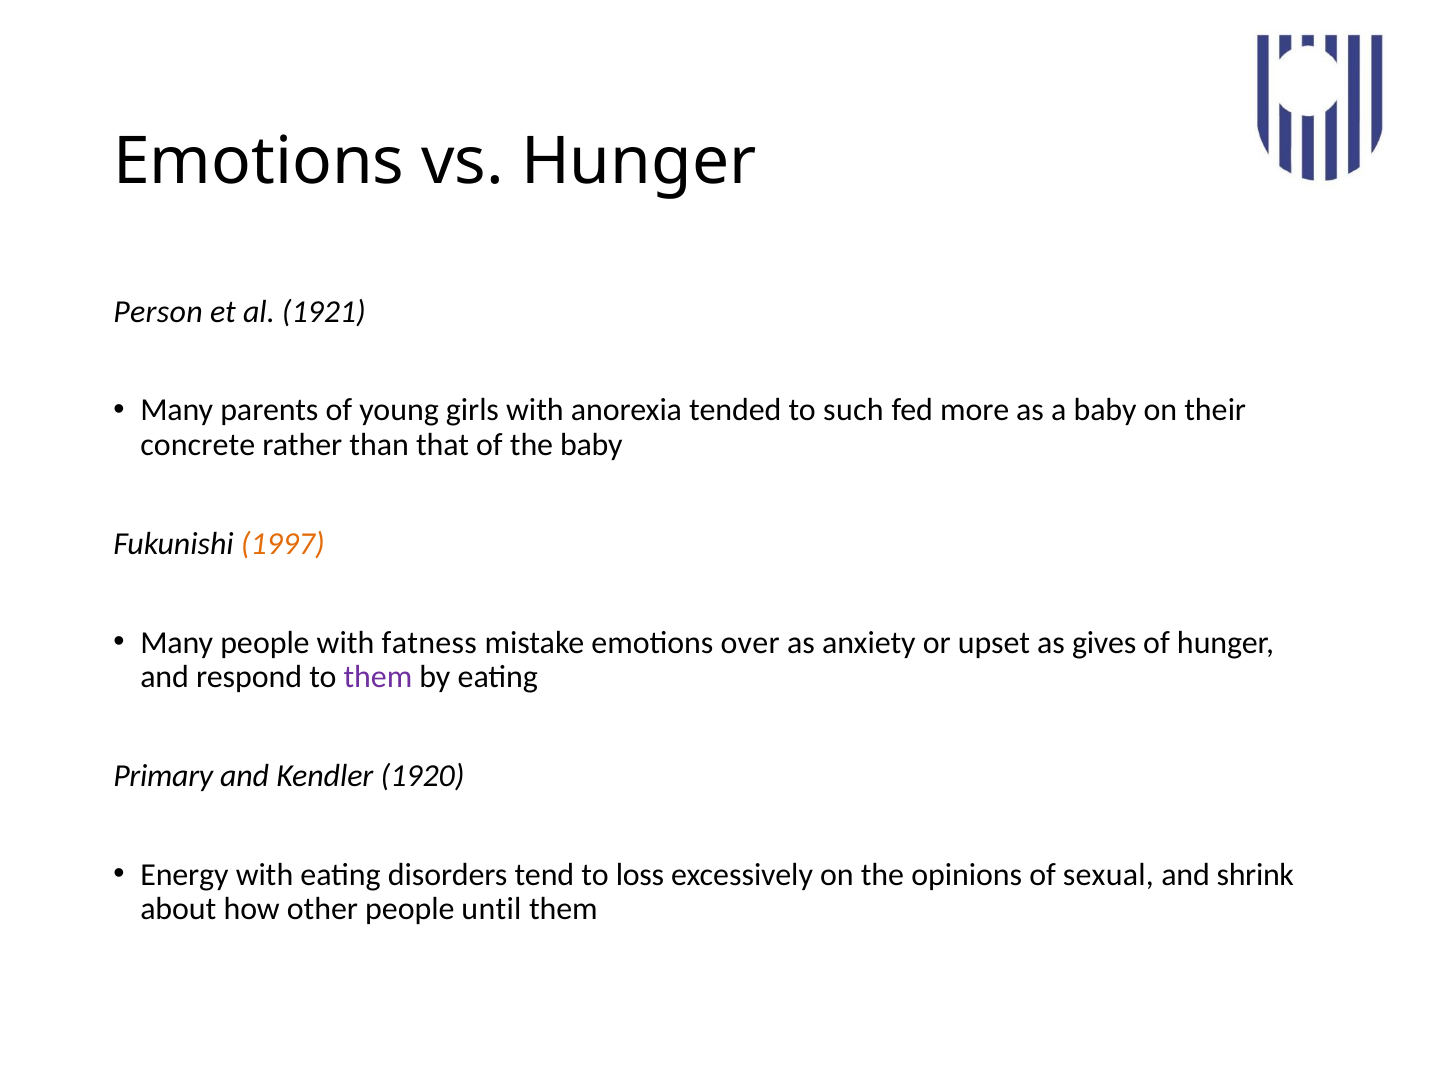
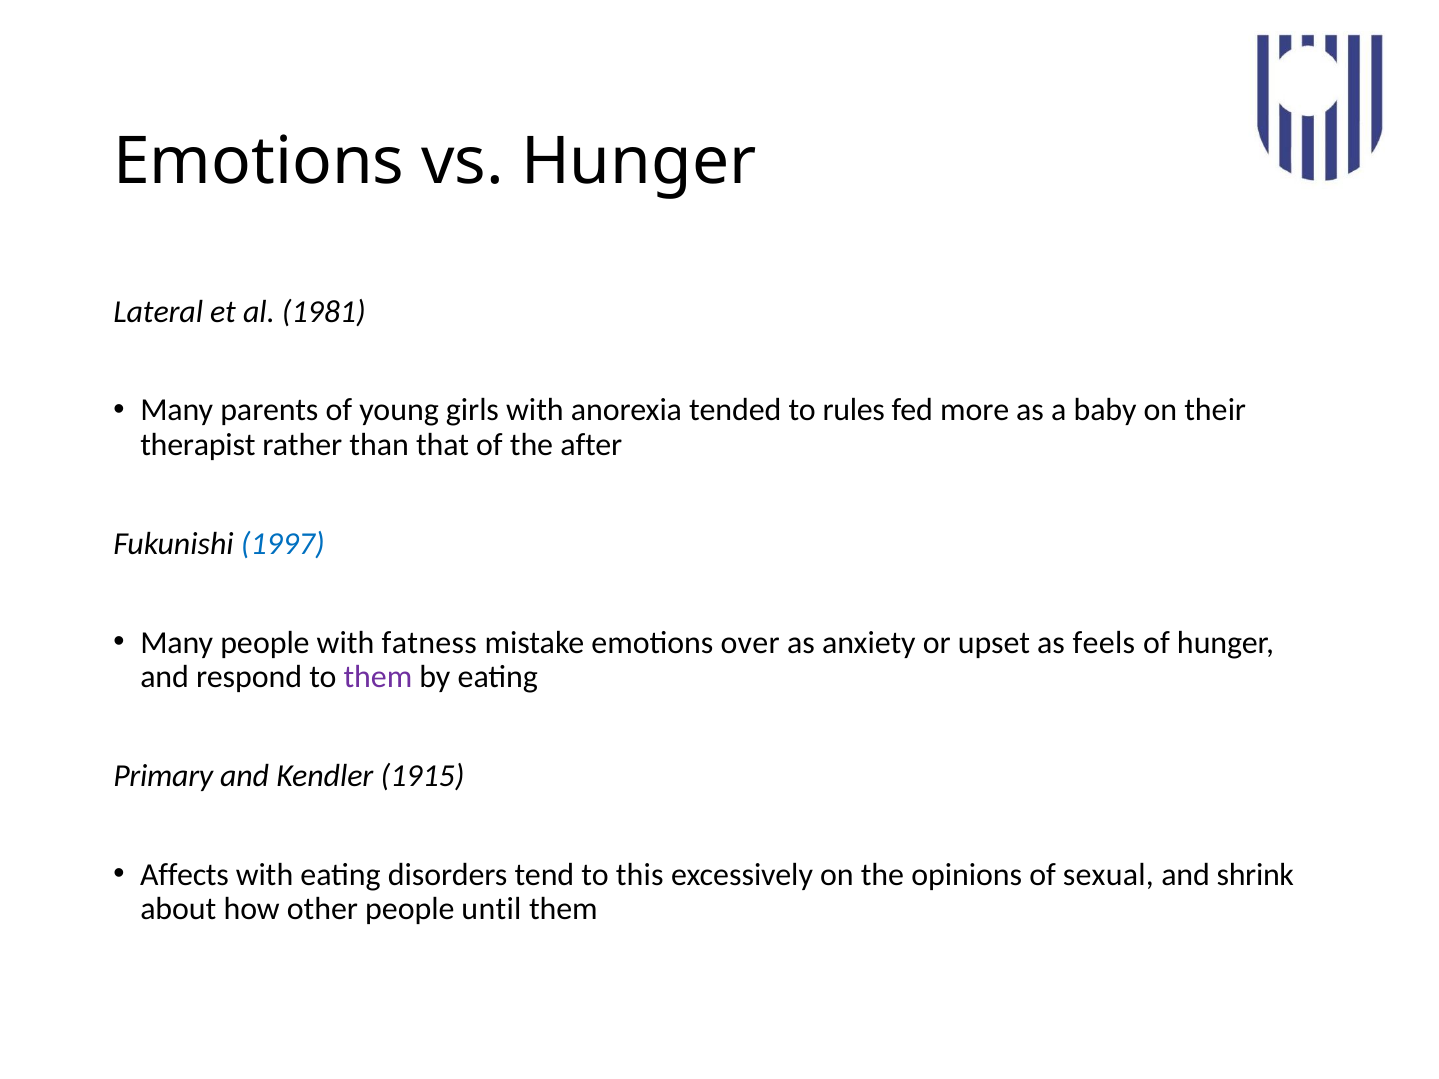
Person: Person -> Lateral
1921: 1921 -> 1981
such: such -> rules
concrete: concrete -> therapist
the baby: baby -> after
1997 colour: orange -> blue
gives: gives -> feels
1920: 1920 -> 1915
Energy: Energy -> Affects
loss: loss -> this
